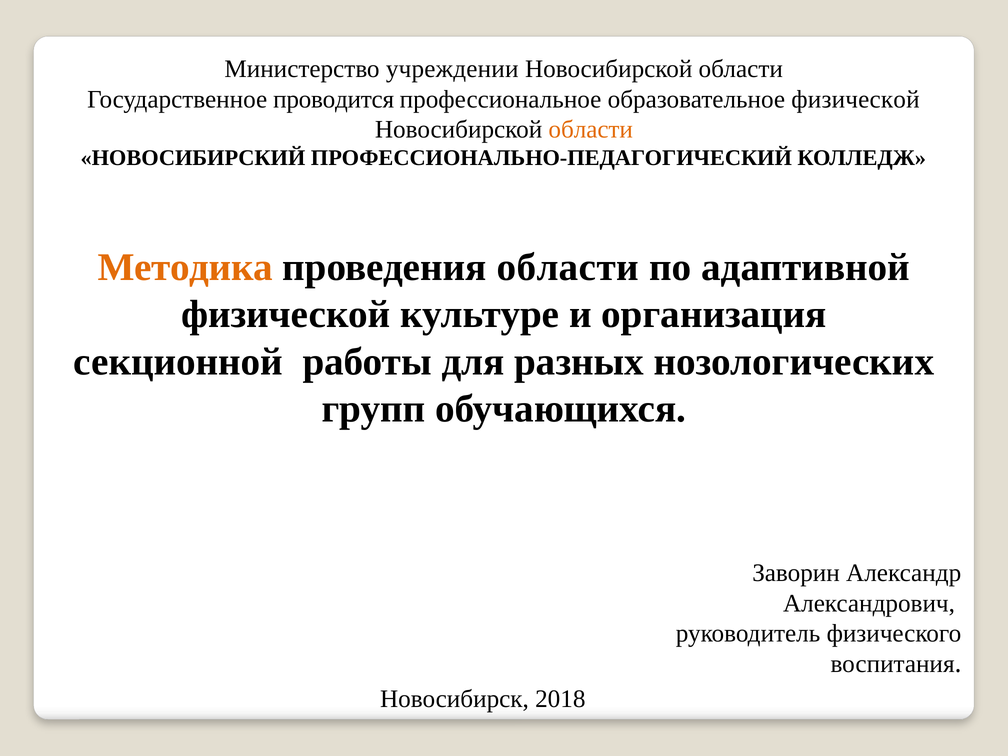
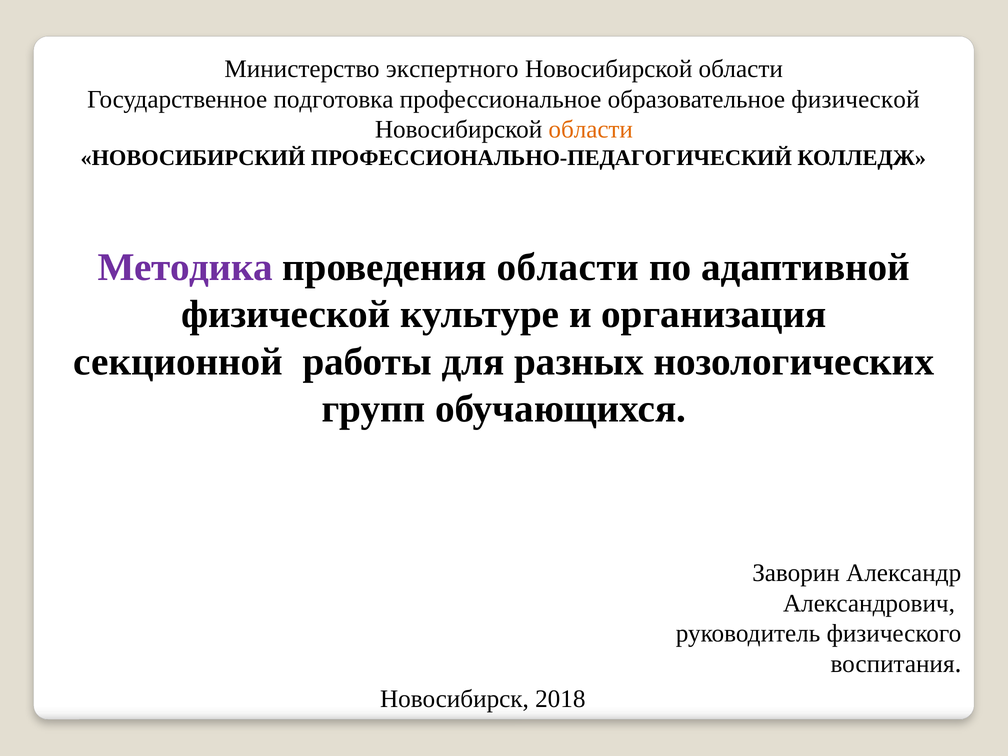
учреждении: учреждении -> экспертного
проводится: проводится -> подготовка
Методика colour: orange -> purple
